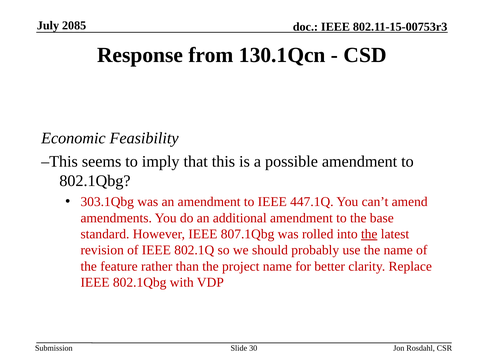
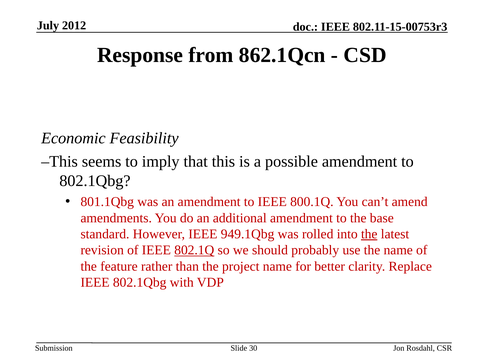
2085: 2085 -> 2012
130.1Qcn: 130.1Qcn -> 862.1Qcn
303.1Qbg: 303.1Qbg -> 801.1Qbg
447.1Q: 447.1Q -> 800.1Q
807.1Qbg: 807.1Qbg -> 949.1Qbg
802.1Q underline: none -> present
